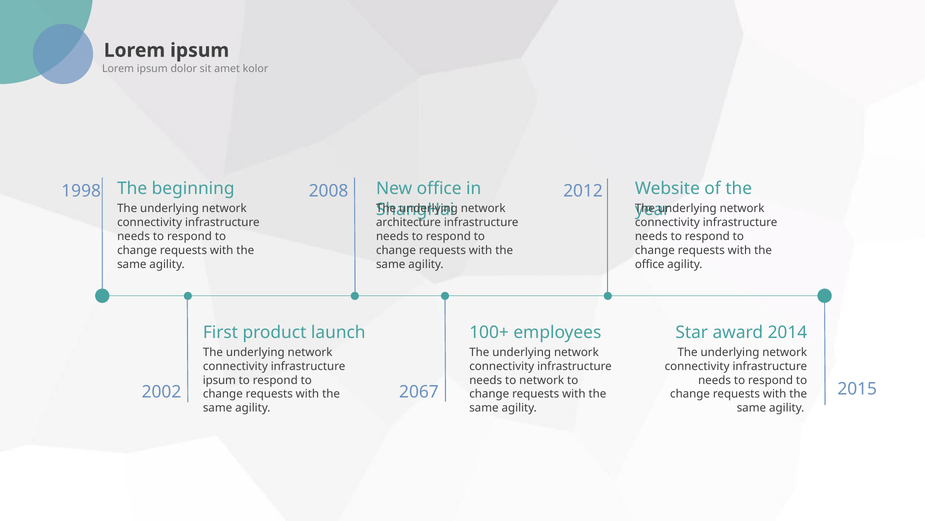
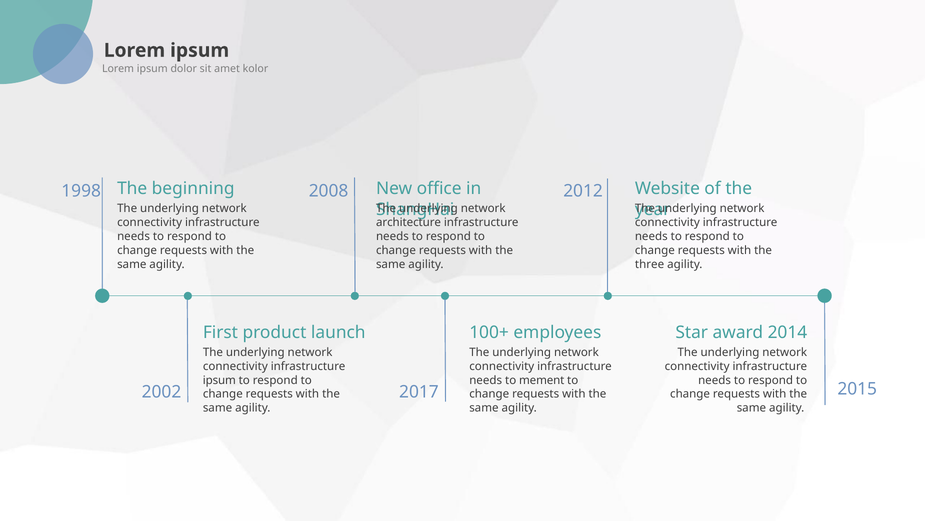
office at (650, 264): office -> three
to network: network -> mement
2067: 2067 -> 2017
